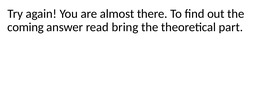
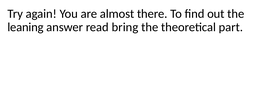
coming: coming -> leaning
